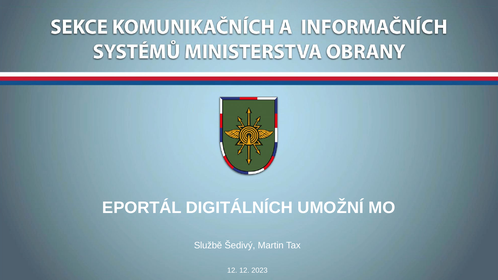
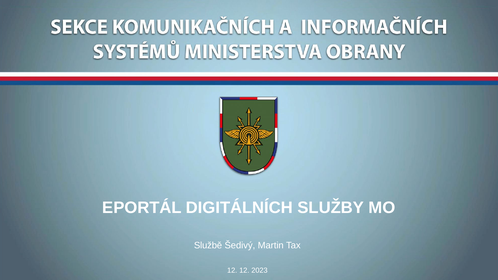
UMOŽNÍ: UMOŽNÍ -> SLUŽBY
